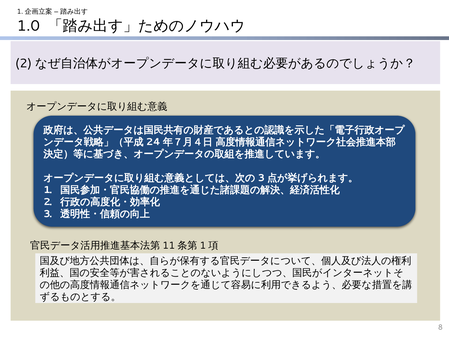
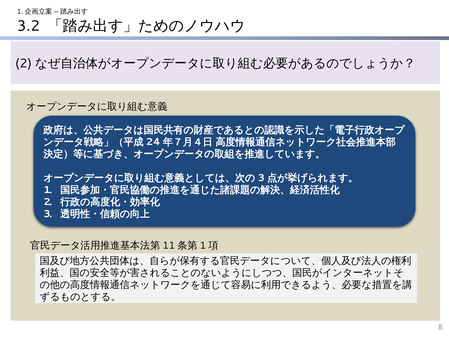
1.0: 1.0 -> 3.2
